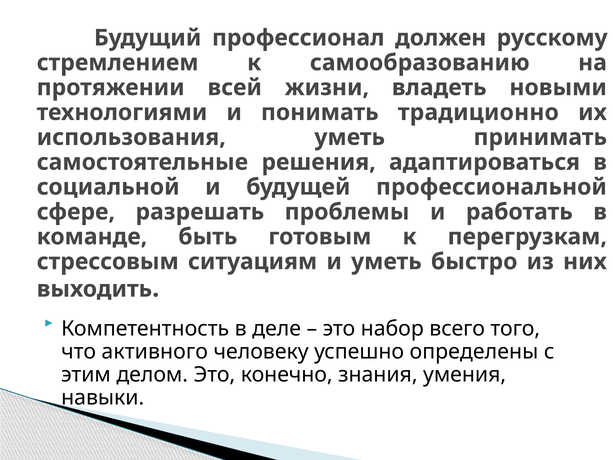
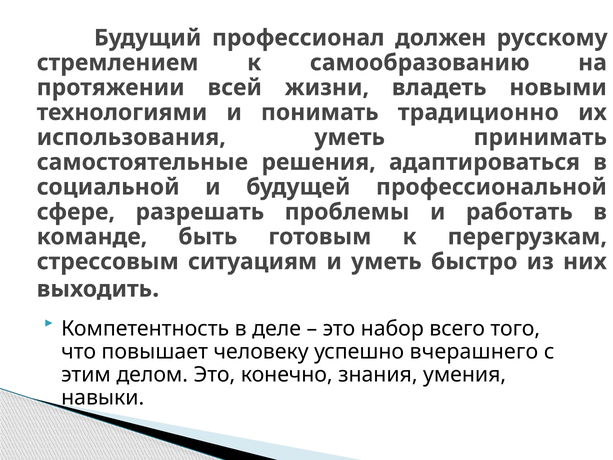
активного: активного -> повышает
определены: определены -> вчерашнего
